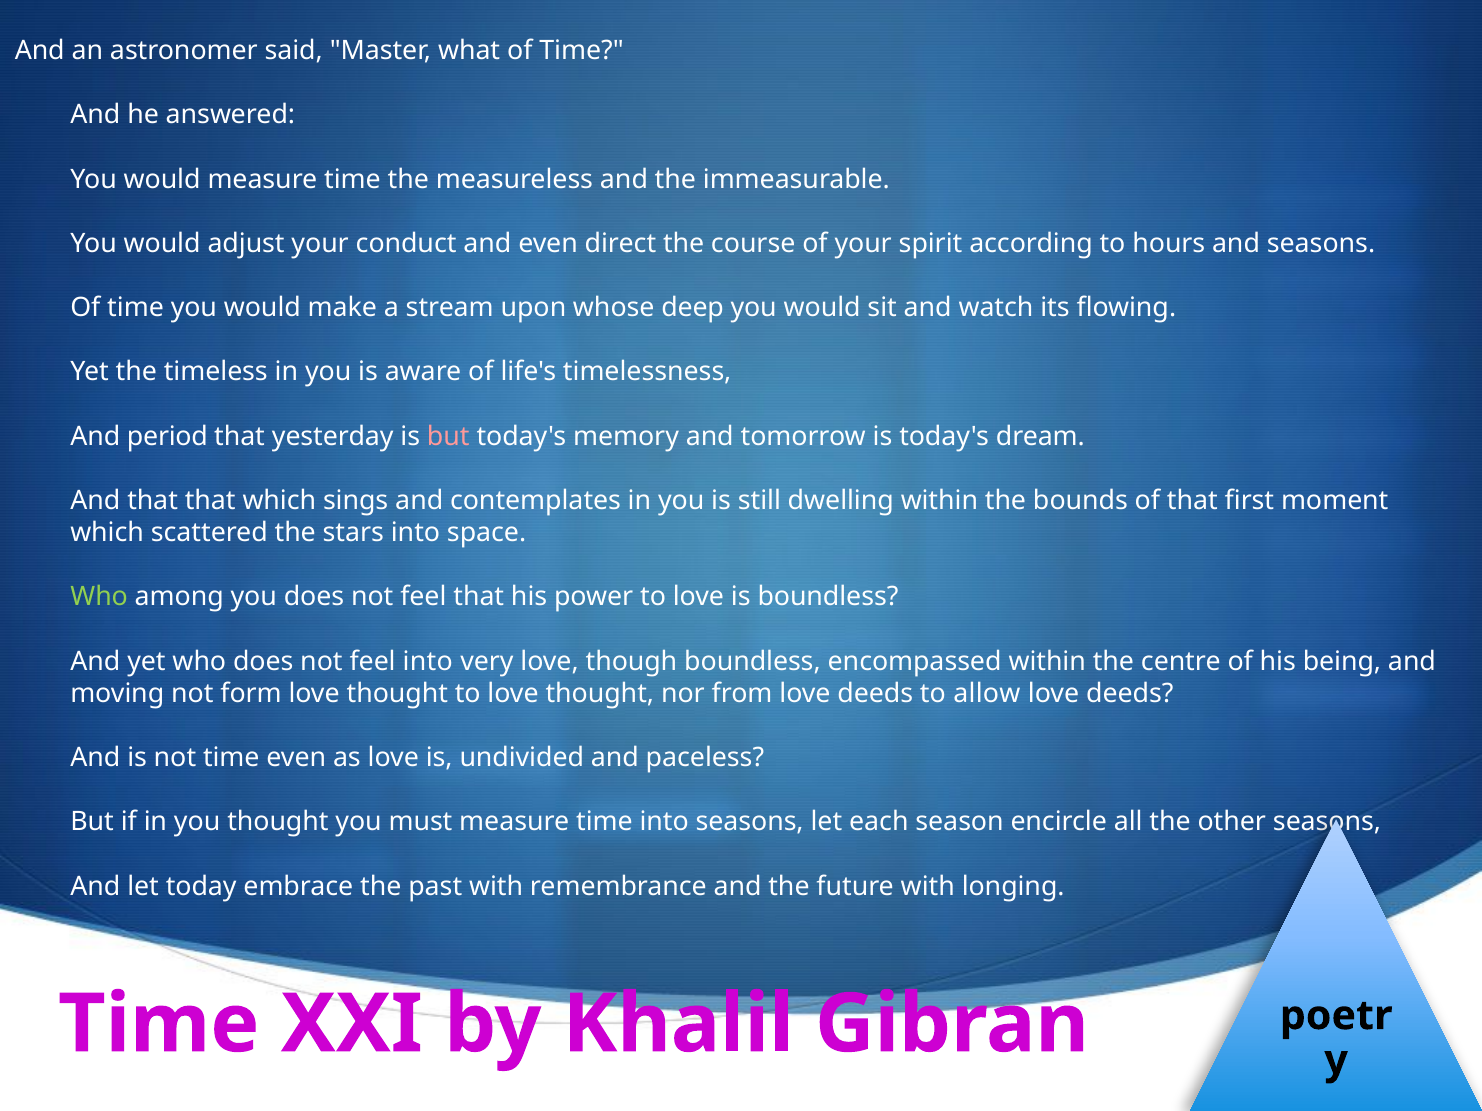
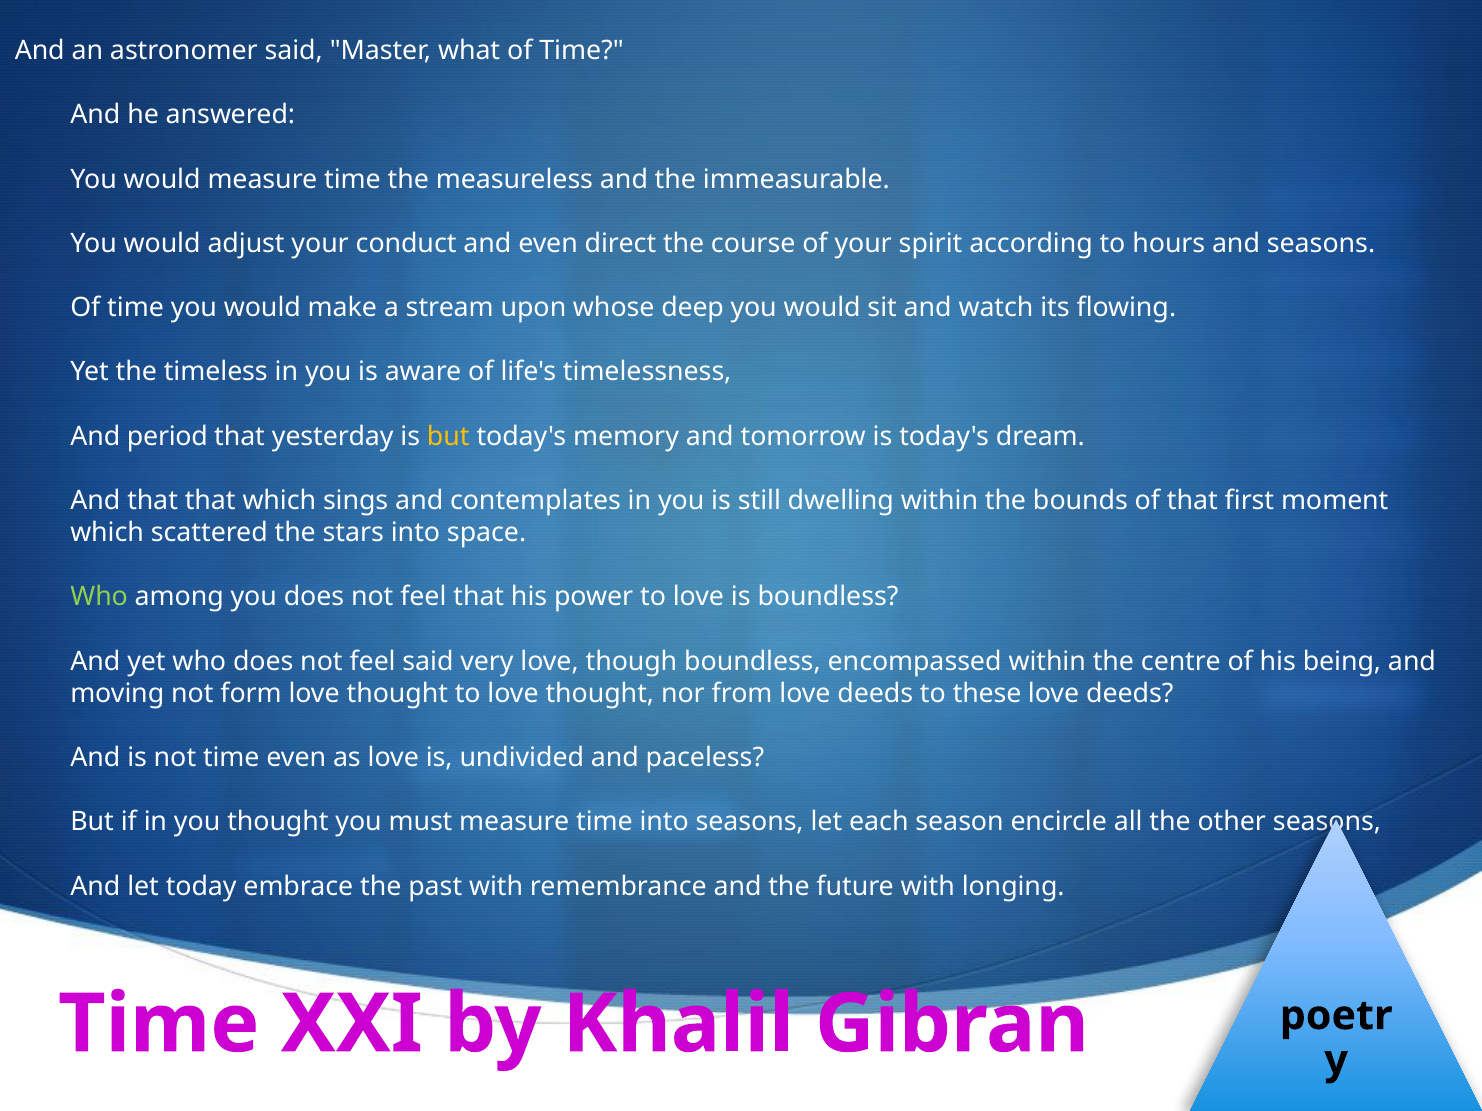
but at (448, 437) colour: pink -> yellow
feel into: into -> said
allow: allow -> these
